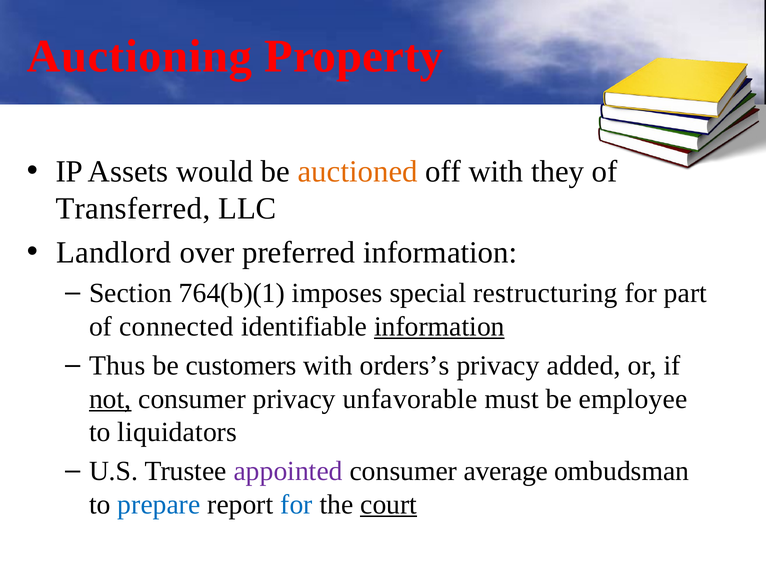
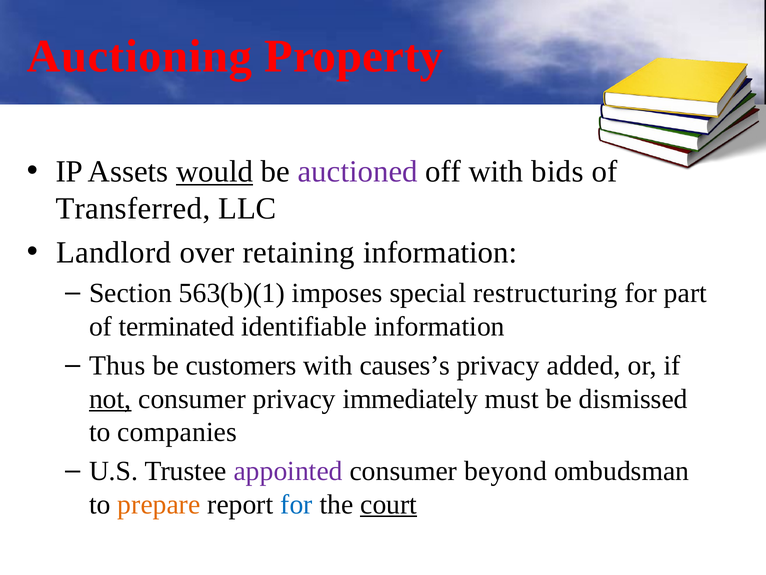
would underline: none -> present
auctioned colour: orange -> purple
they: they -> bids
preferred: preferred -> retaining
764(b)(1: 764(b)(1 -> 563(b)(1
connected: connected -> terminated
information at (439, 326) underline: present -> none
orders’s: orders’s -> causes’s
unfavorable: unfavorable -> immediately
employee: employee -> dismissed
liquidators: liquidators -> companies
average: average -> beyond
prepare colour: blue -> orange
